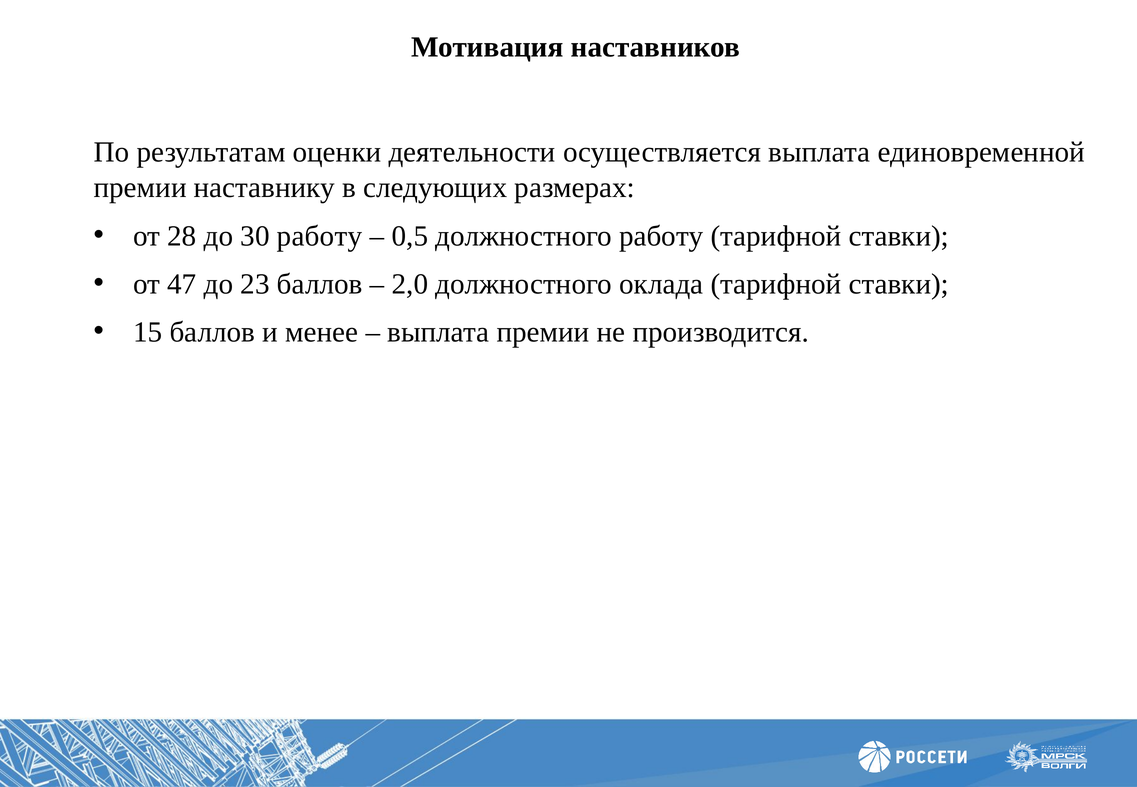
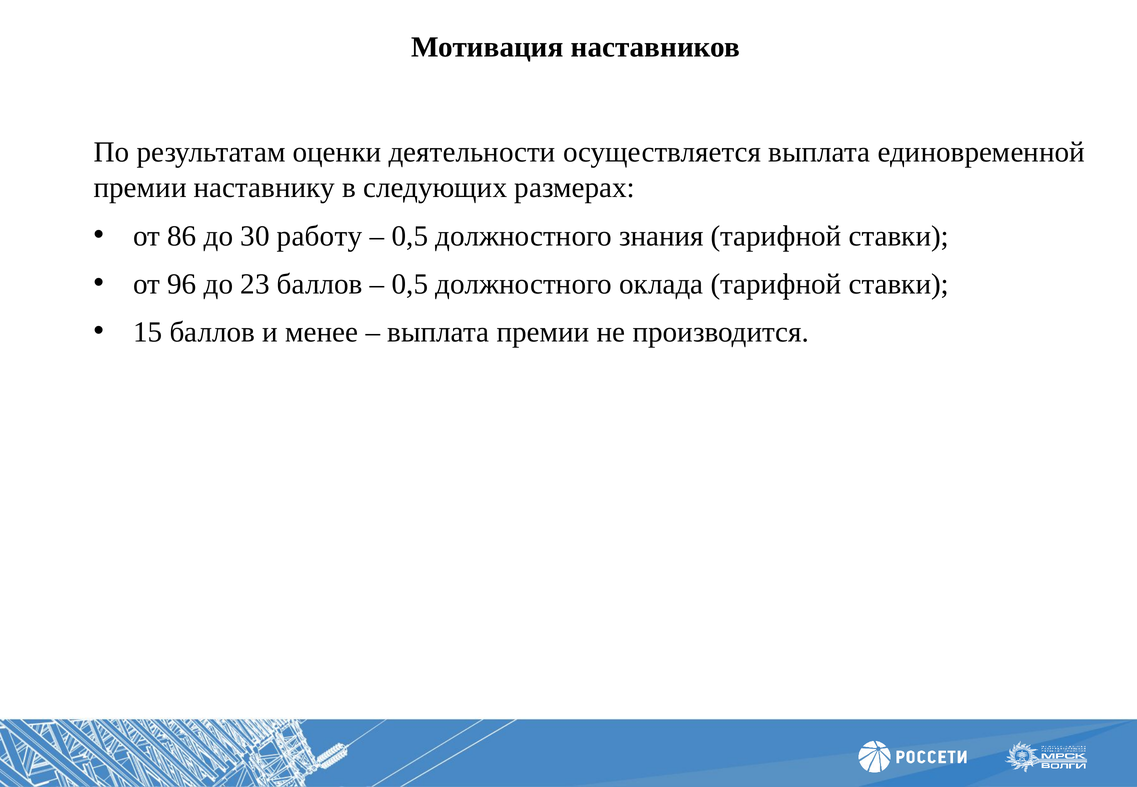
28: 28 -> 86
должностного работу: работу -> знания
47: 47 -> 96
2,0 at (410, 284): 2,0 -> 0,5
